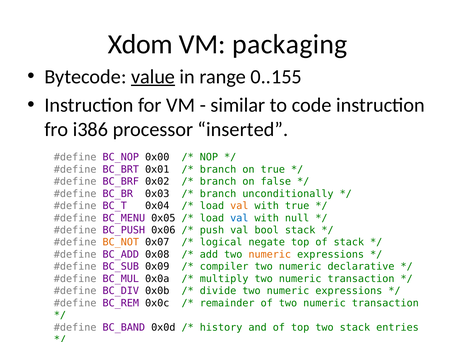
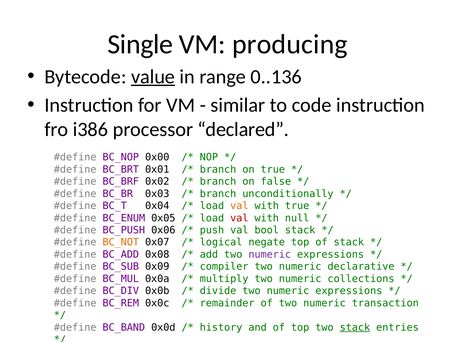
Xdom: Xdom -> Single
packaging: packaging -> producing
0..155: 0..155 -> 0..136
inserted: inserted -> declared
BC_MENU: BC_MENU -> BC_ENUM
val at (239, 218) colour: blue -> red
numeric at (270, 254) colour: orange -> purple
multiply two numeric transaction: transaction -> collections
stack at (355, 327) underline: none -> present
